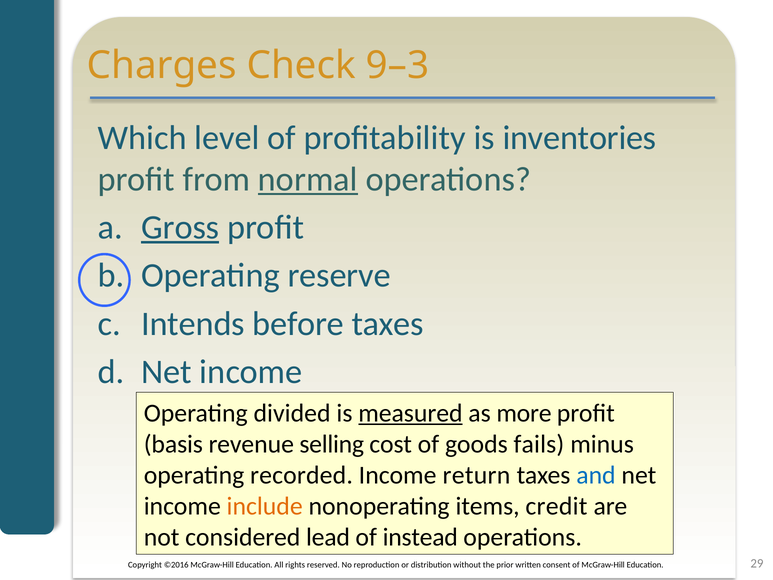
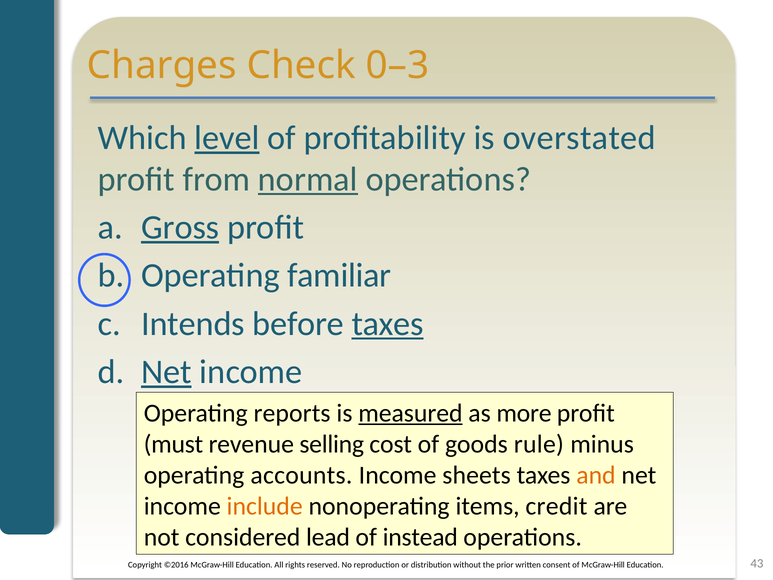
9–3: 9–3 -> 0–3
level underline: none -> present
inventories: inventories -> overstated
reserve: reserve -> familiar
taxes at (388, 324) underline: none -> present
Net at (166, 372) underline: none -> present
divided: divided -> reports
basis: basis -> must
fails: fails -> rule
recorded: recorded -> accounts
return: return -> sheets
and colour: blue -> orange
29: 29 -> 43
